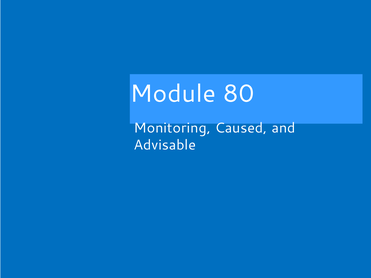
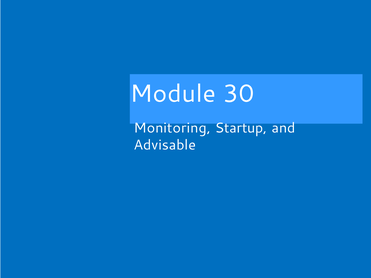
80: 80 -> 30
Caused: Caused -> Startup
